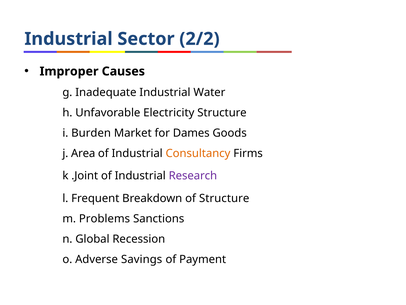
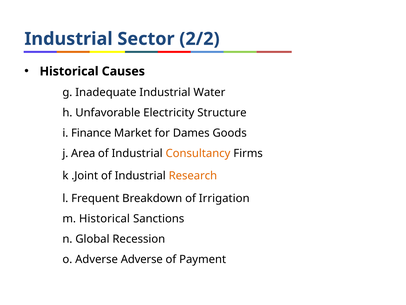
Improper at (69, 71): Improper -> Historical
Burden: Burden -> Finance
Research colour: purple -> orange
of Structure: Structure -> Irrigation
m Problems: Problems -> Historical
Adverse Savings: Savings -> Adverse
